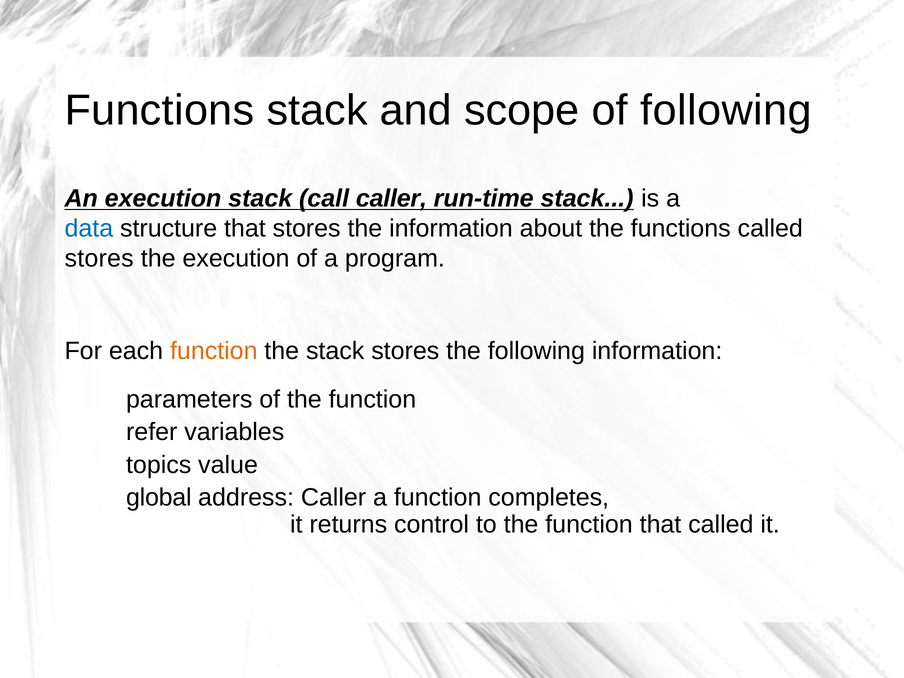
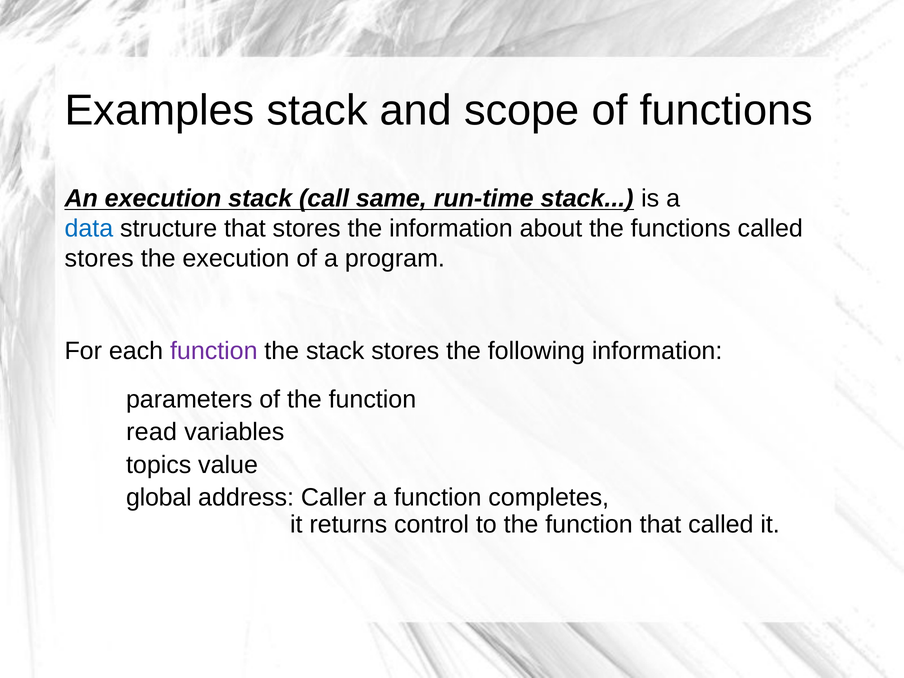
Functions at (159, 110): Functions -> Examples
of following: following -> functions
call caller: caller -> same
function at (214, 351) colour: orange -> purple
refer: refer -> read
